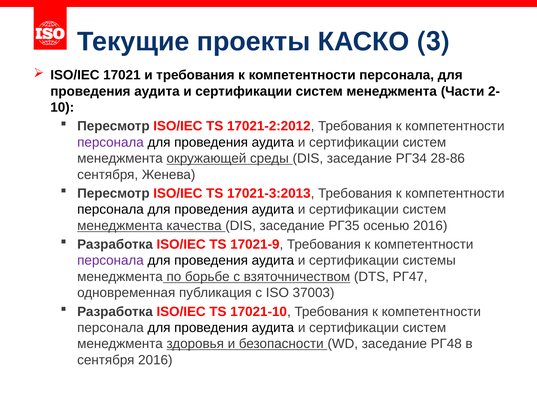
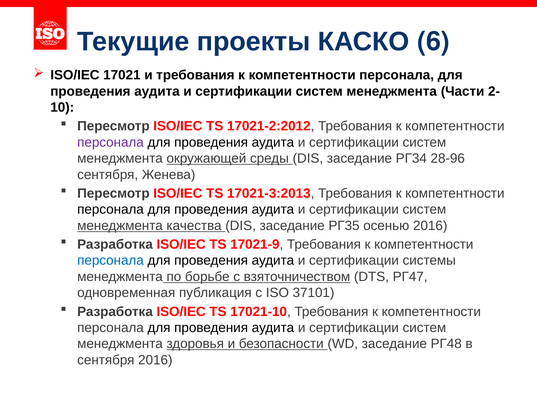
3: 3 -> 6
28-86: 28-86 -> 28-96
персонала at (110, 260) colour: purple -> blue
37003: 37003 -> 37101
